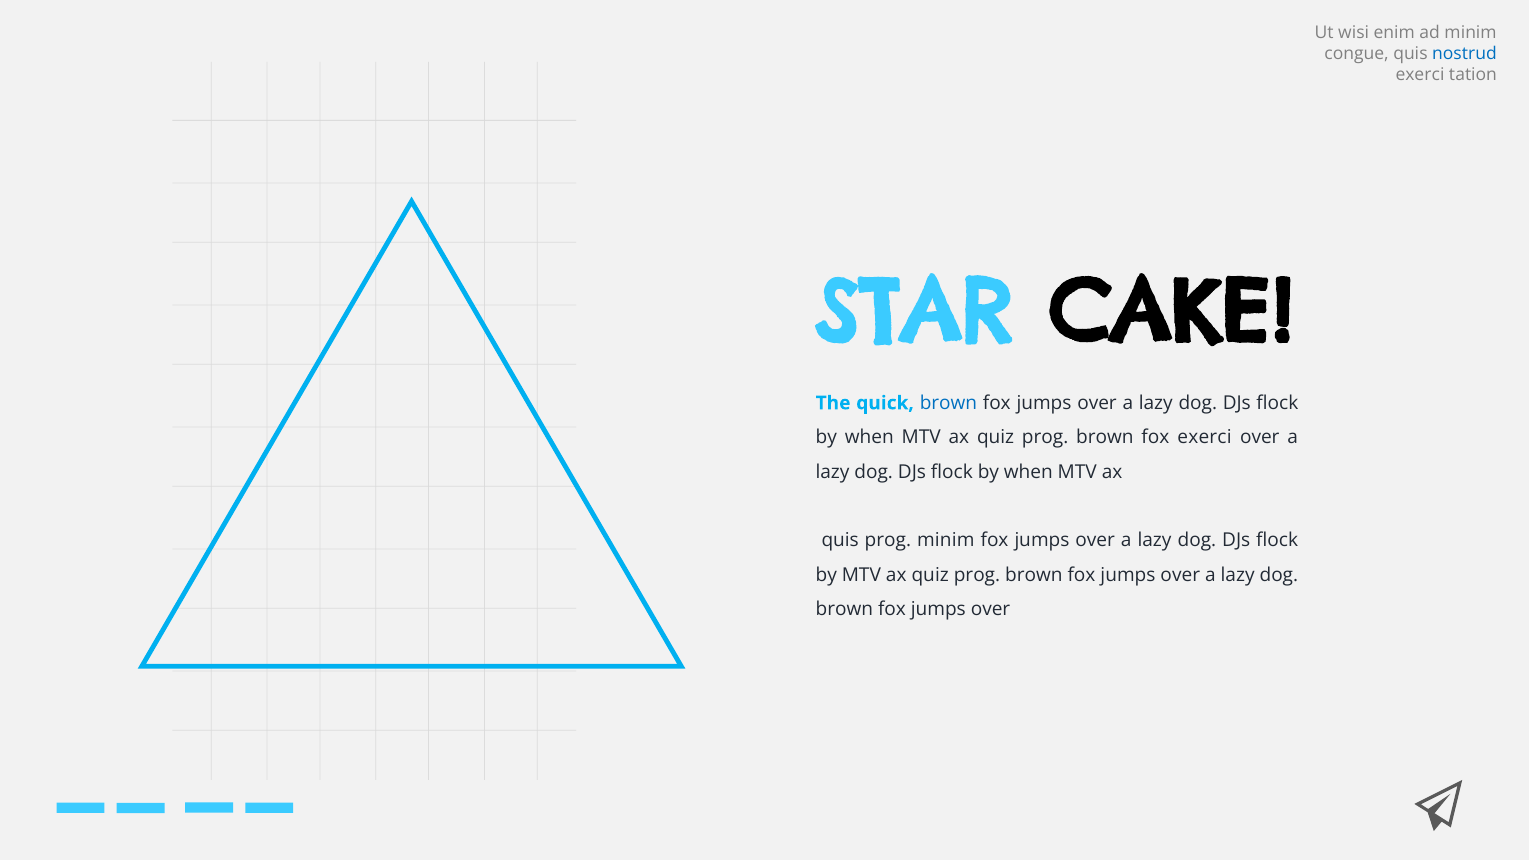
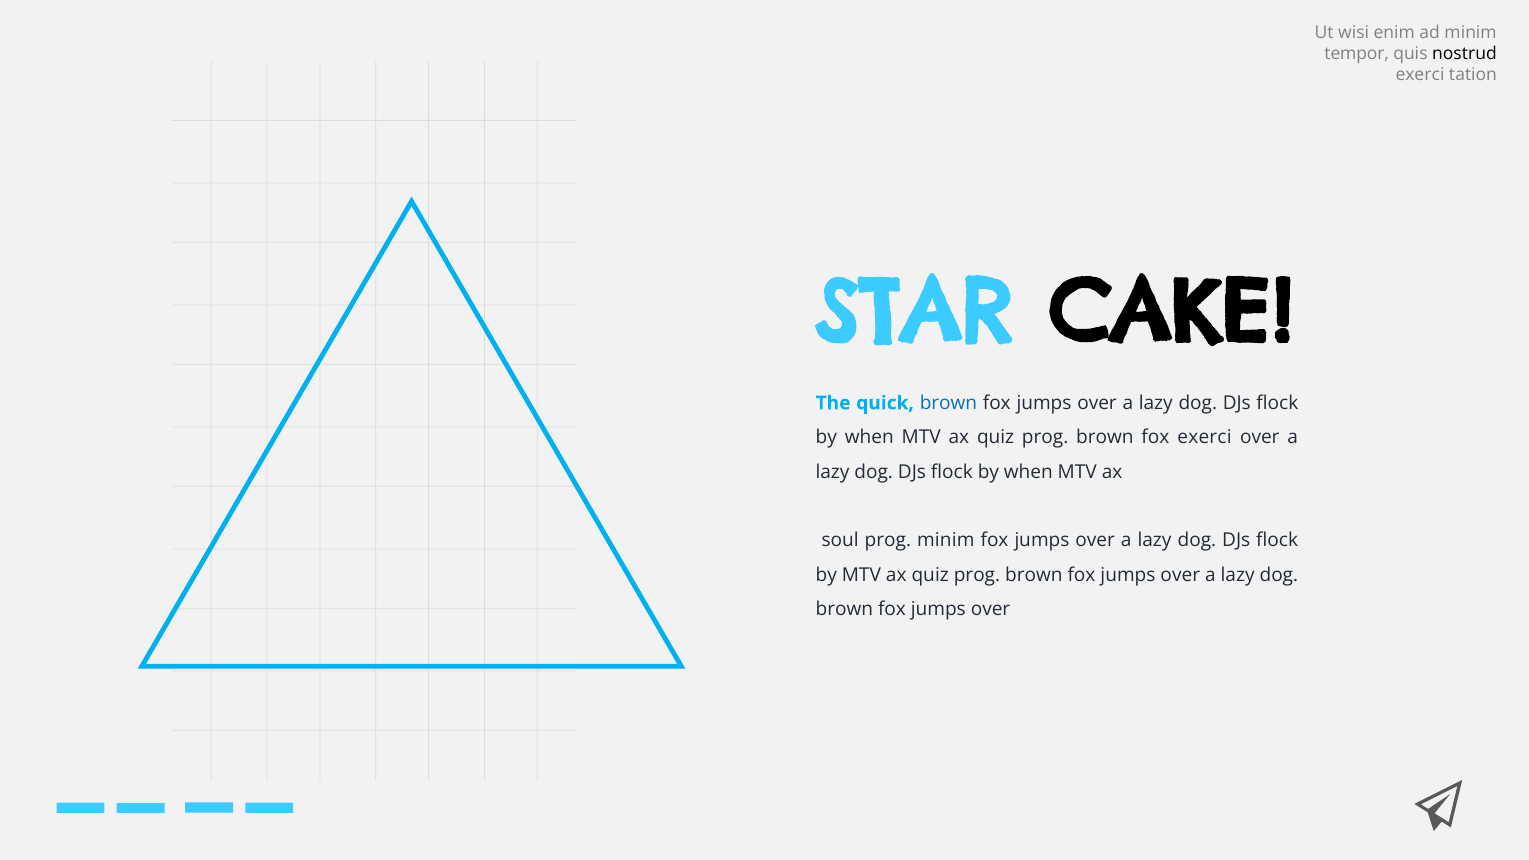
congue: congue -> tempor
nostrud colour: blue -> black
quis at (840, 541): quis -> soul
